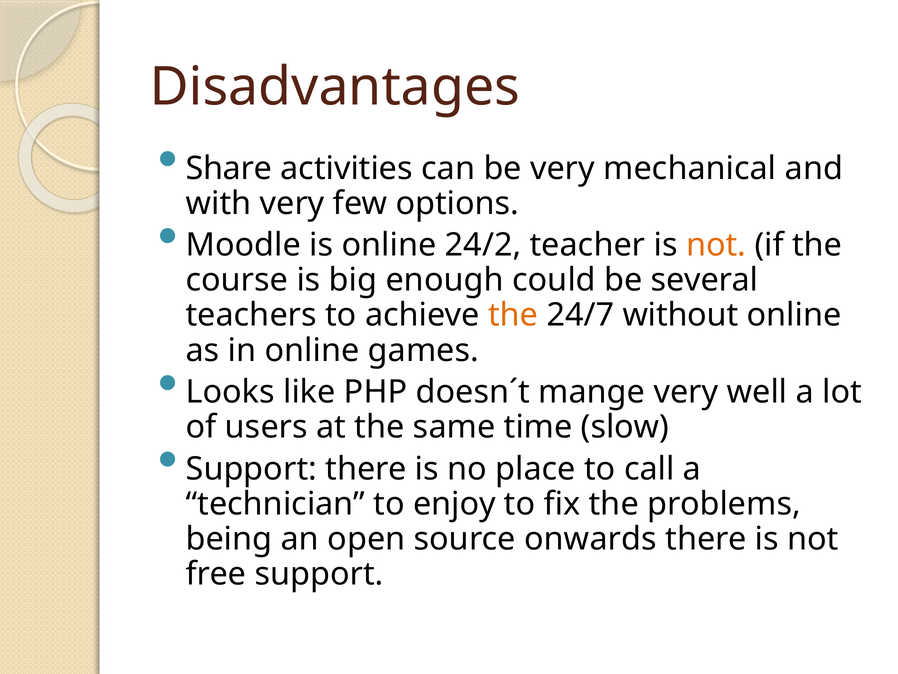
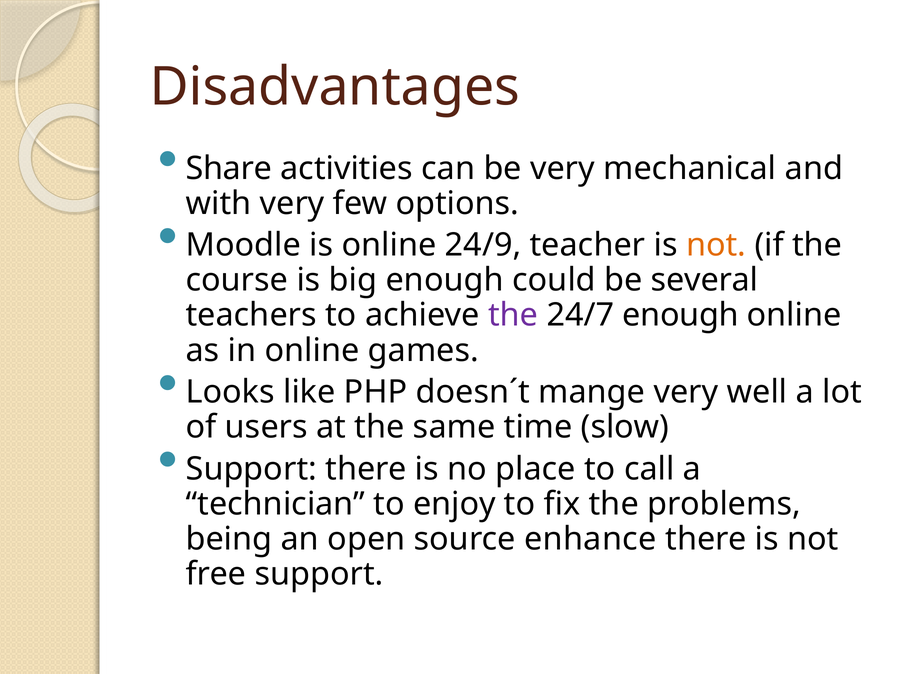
24/2: 24/2 -> 24/9
the at (513, 315) colour: orange -> purple
24/7 without: without -> enough
onwards: onwards -> enhance
